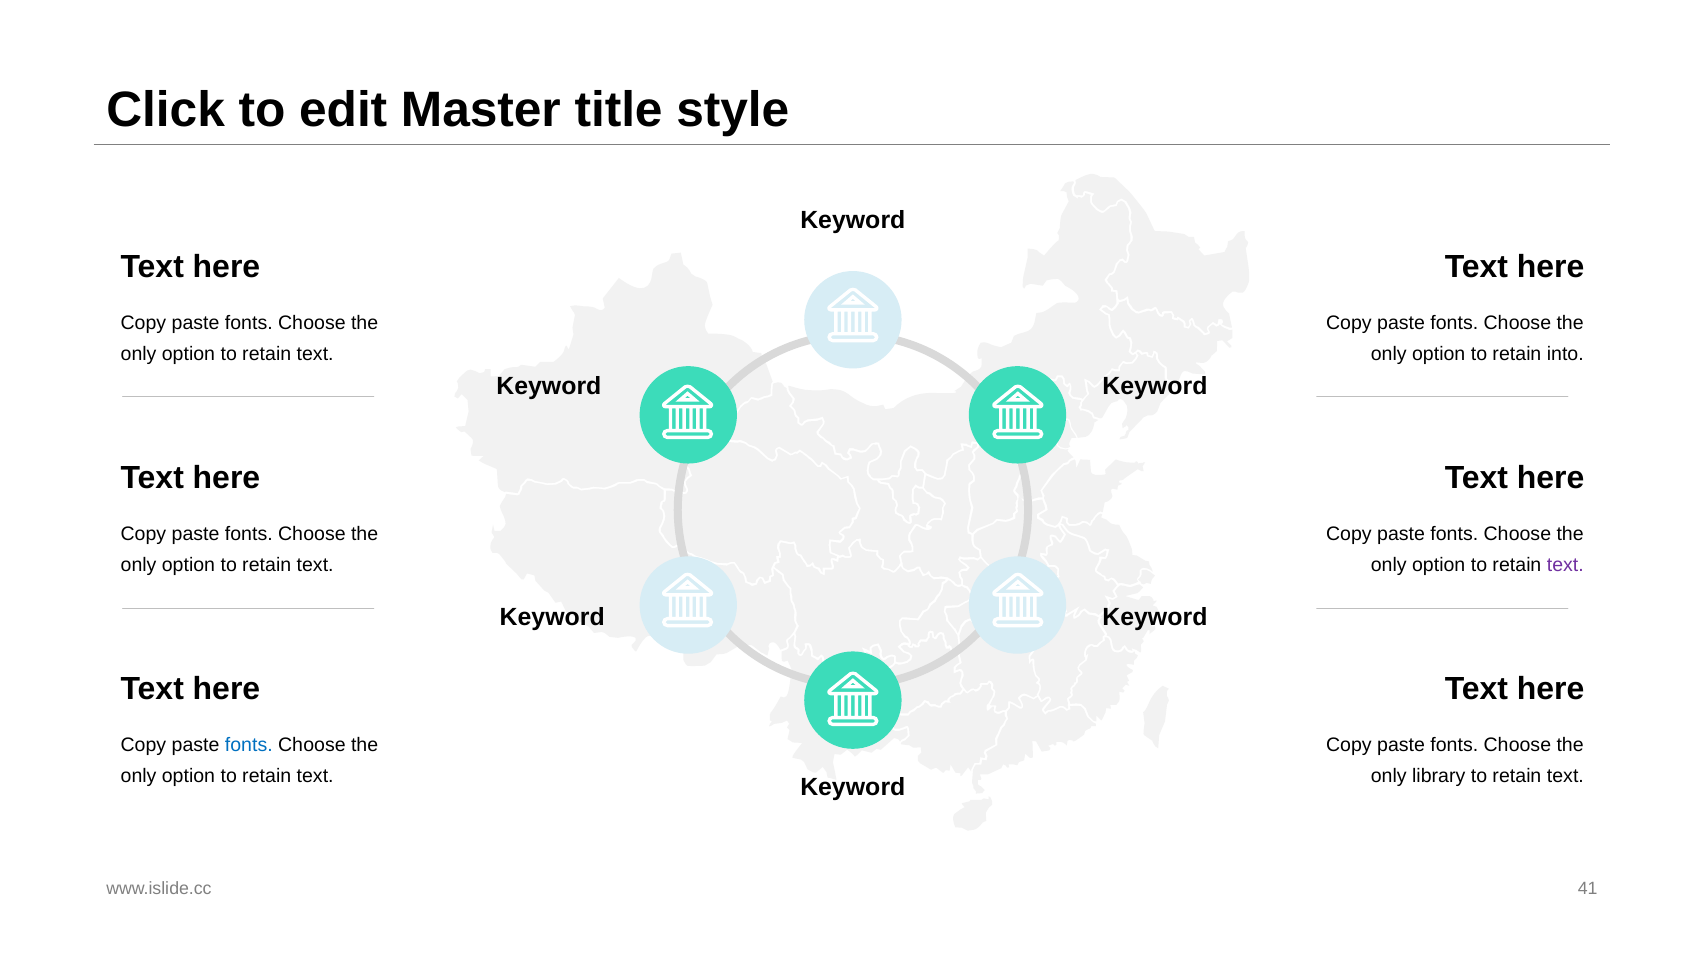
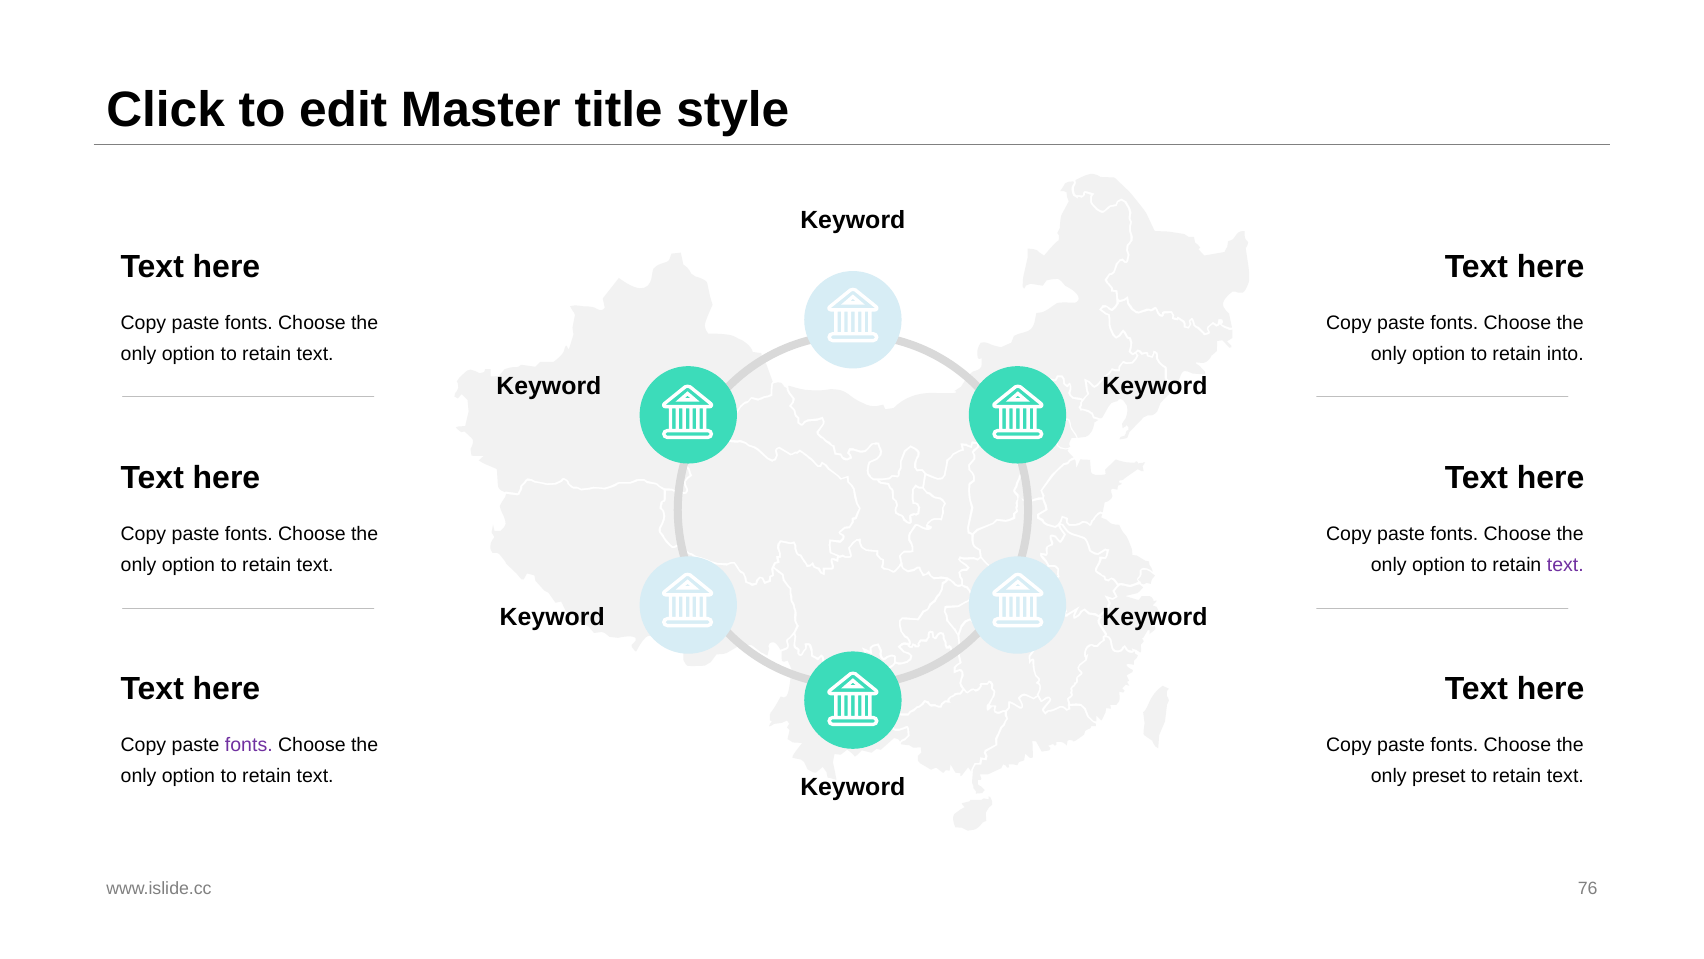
fonts at (249, 745) colour: blue -> purple
library: library -> preset
41: 41 -> 76
